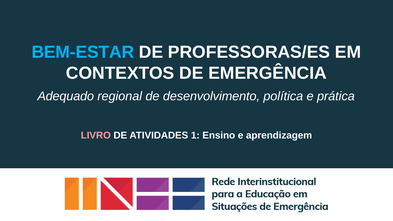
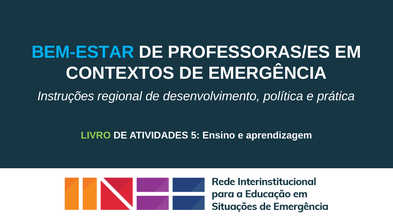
Adequado: Adequado -> Instruções
LIVRO colour: pink -> light green
1: 1 -> 5
